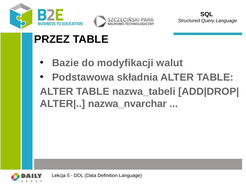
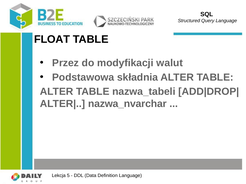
PRZEZ: PRZEZ -> FLOAT
Bazie: Bazie -> Przez
